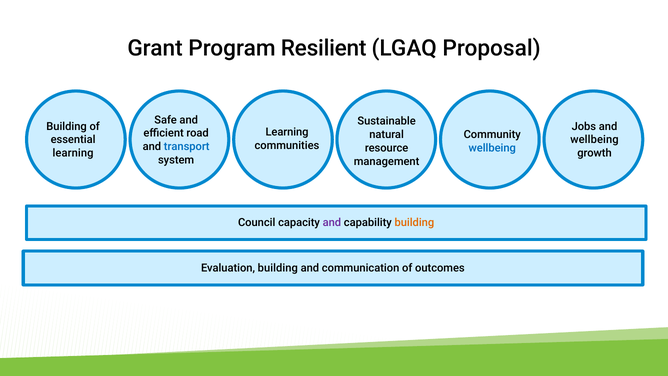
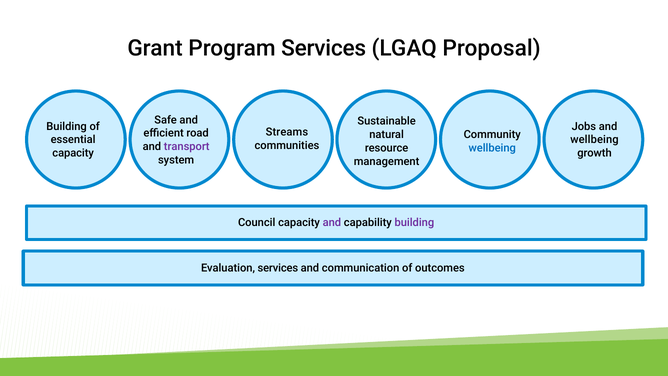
Program Resilient: Resilient -> Services
Learning at (287, 132): Learning -> Streams
transport colour: blue -> purple
learning at (73, 153): learning -> capacity
building at (414, 222) colour: orange -> purple
Evaluation building: building -> services
